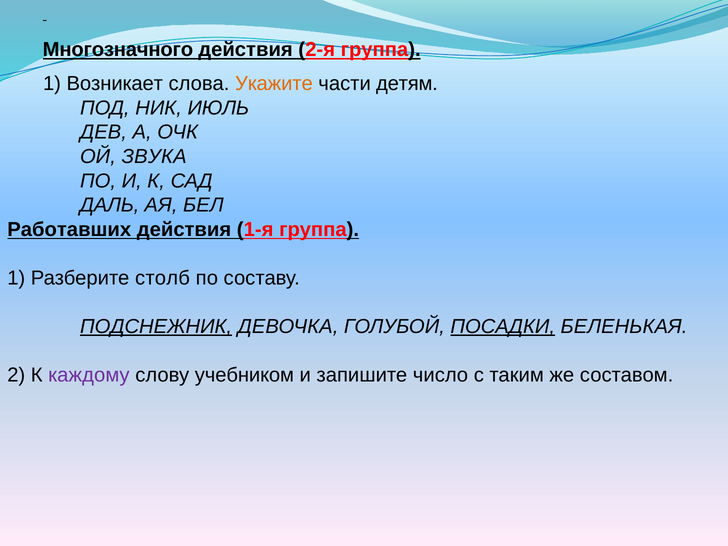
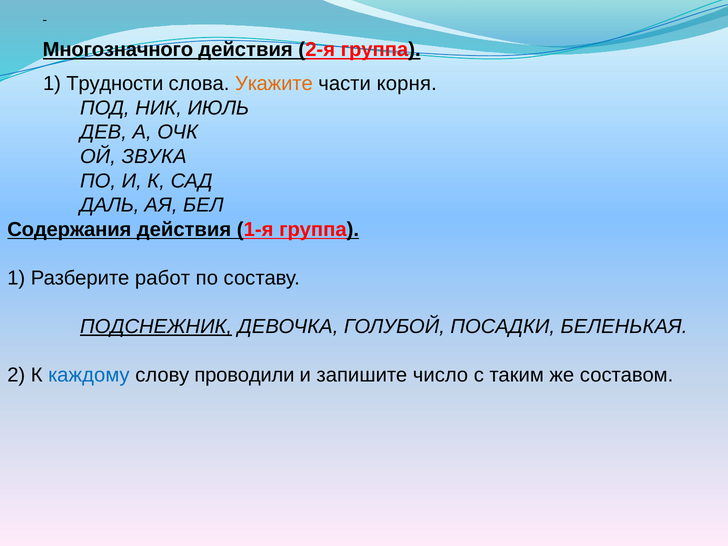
Возникает: Возникает -> Трудности
детям: детям -> корня
Работавших: Работавших -> Содержания
столб: столб -> работ
ПОСАДКИ underline: present -> none
каждому colour: purple -> blue
учебником: учебником -> проводили
